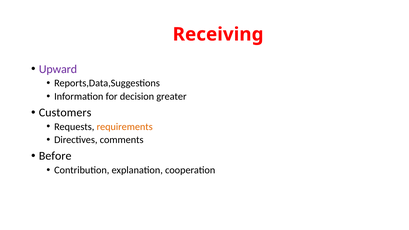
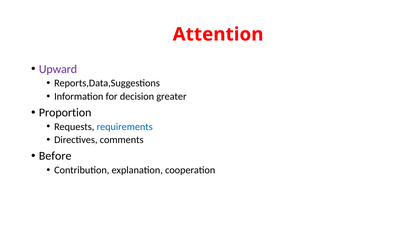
Receiving: Receiving -> Attention
Customers: Customers -> Proportion
requirements colour: orange -> blue
